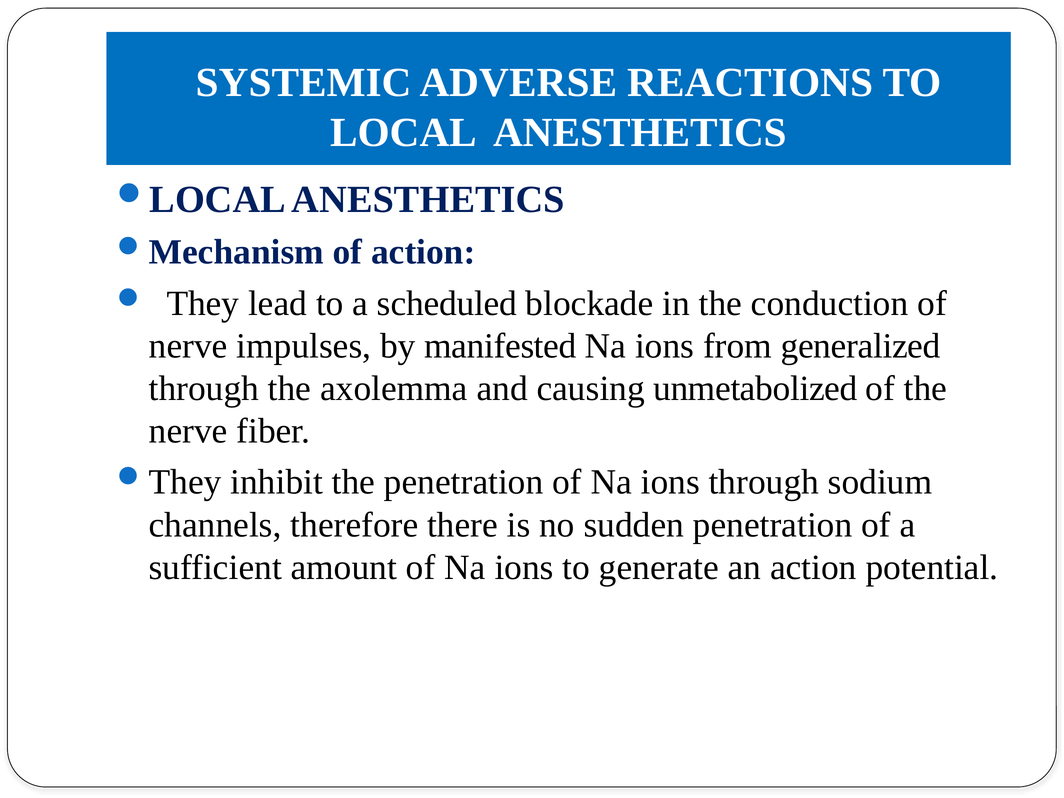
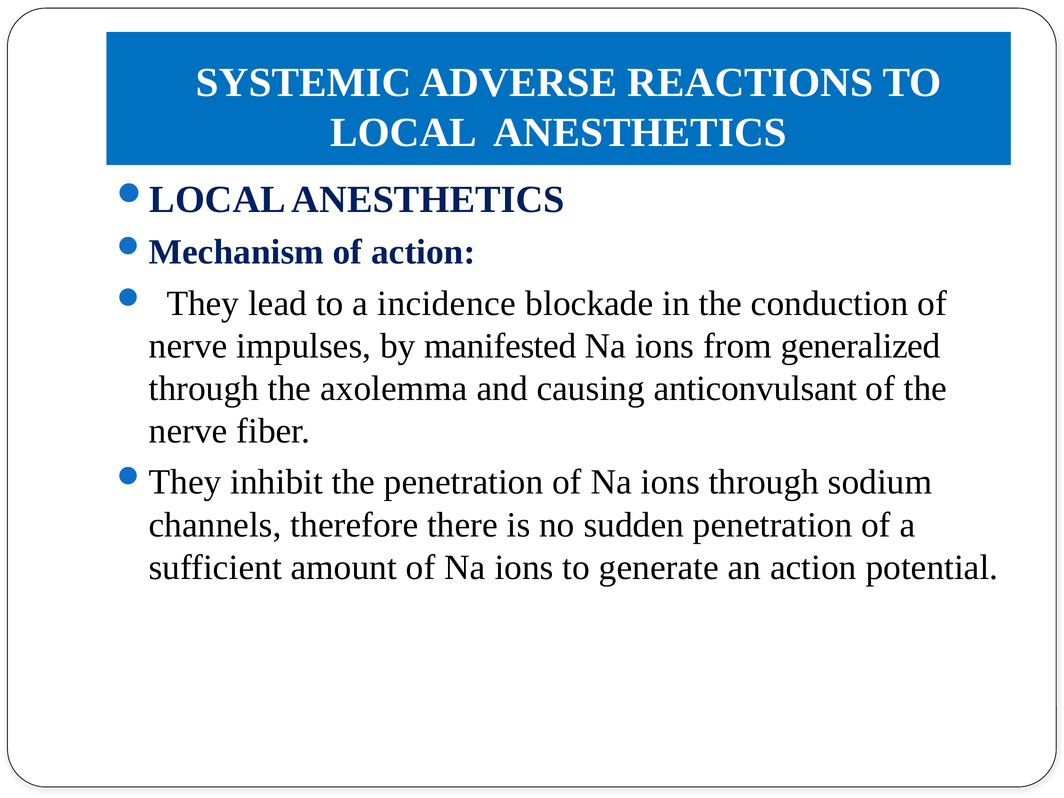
scheduled: scheduled -> incidence
unmetabolized: unmetabolized -> anticonvulsant
